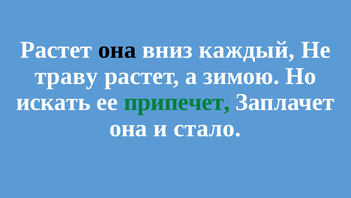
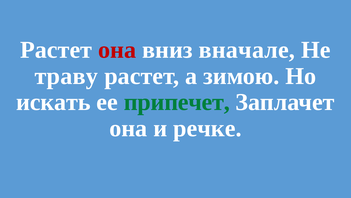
она at (117, 50) colour: black -> red
каждый: каждый -> вначале
стало: стало -> речке
